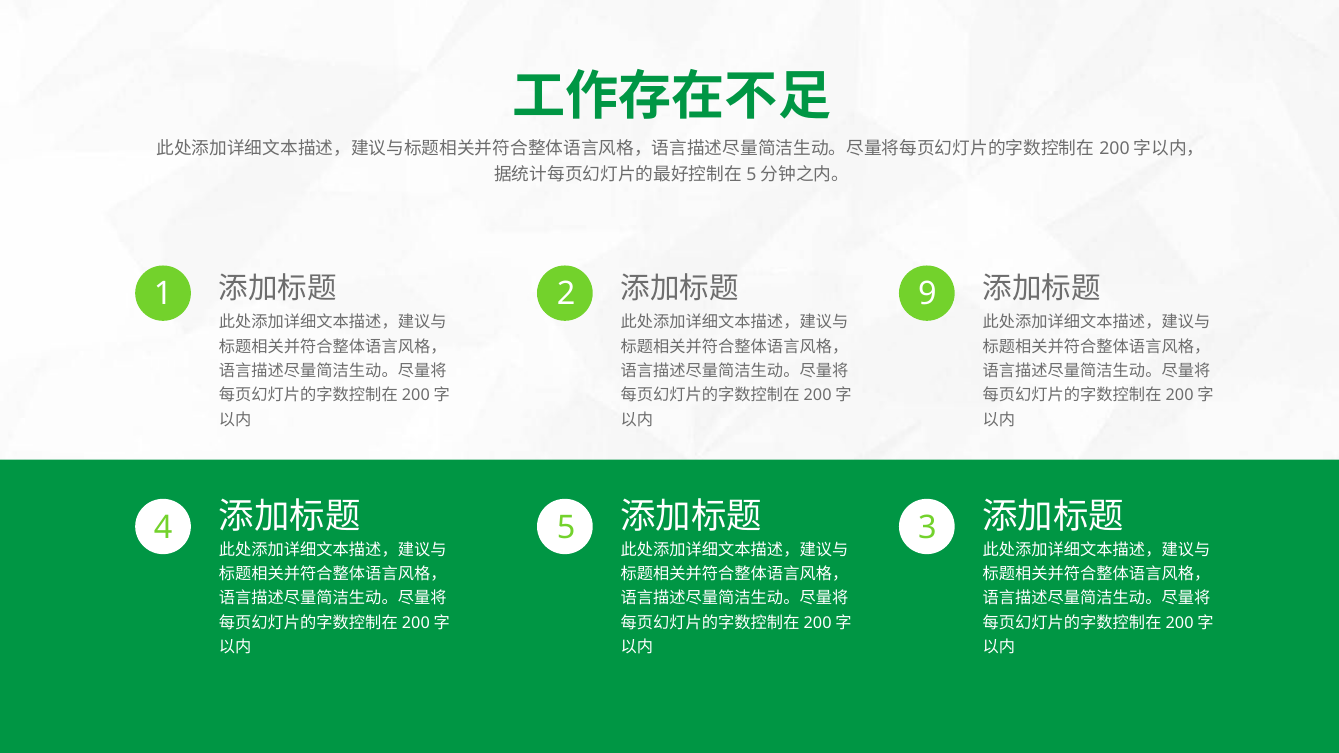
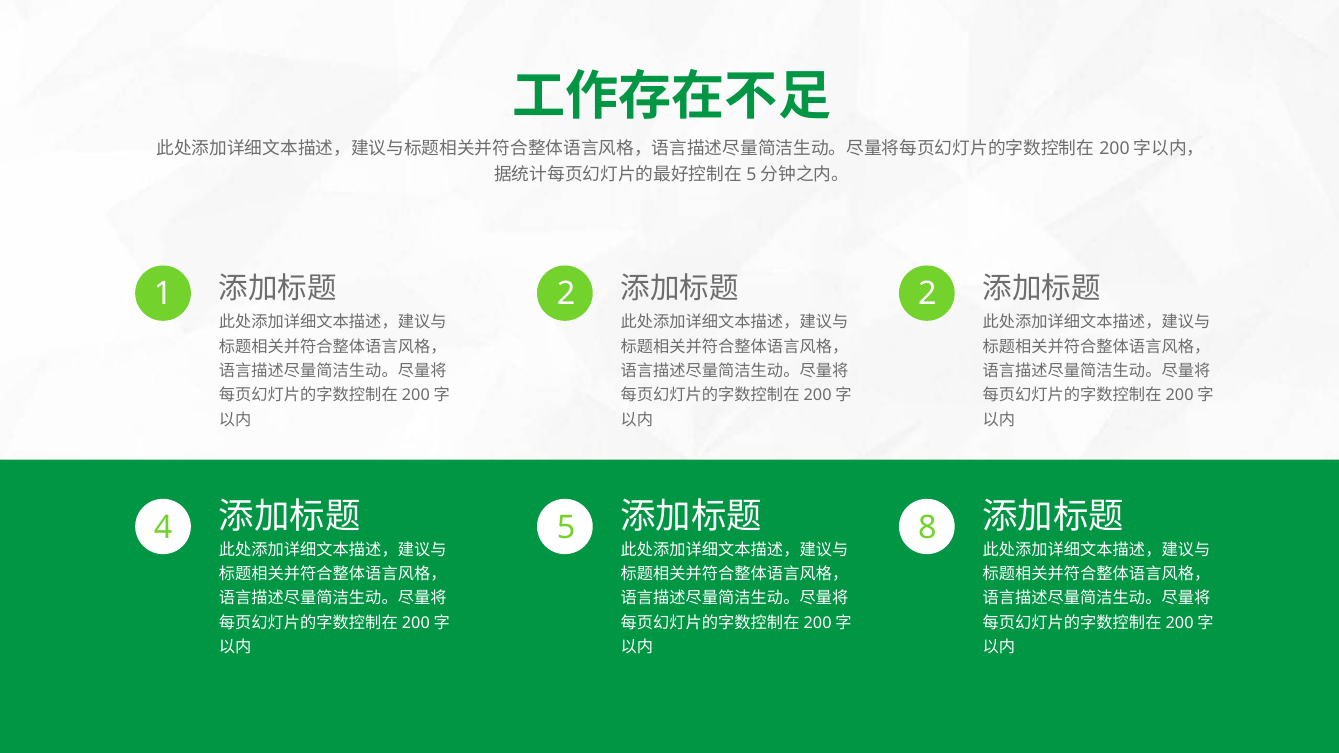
2 9: 9 -> 2
3: 3 -> 8
